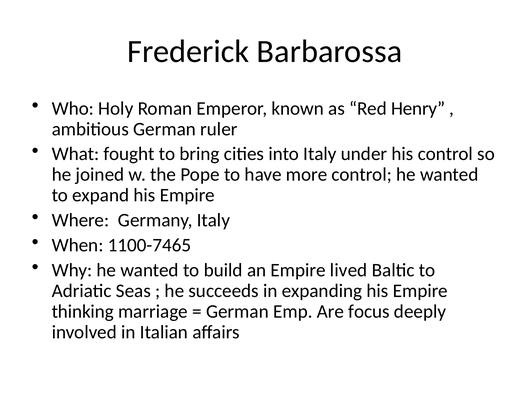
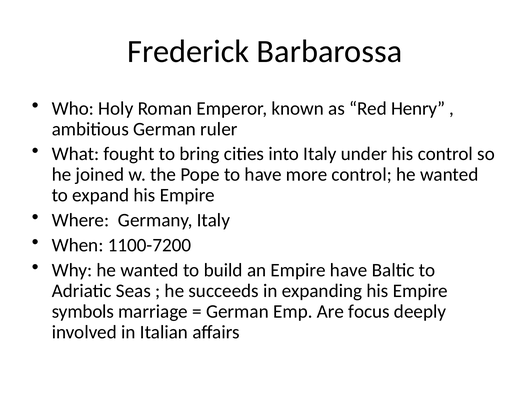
1100-7465: 1100-7465 -> 1100-7200
Empire lived: lived -> have
thinking: thinking -> symbols
